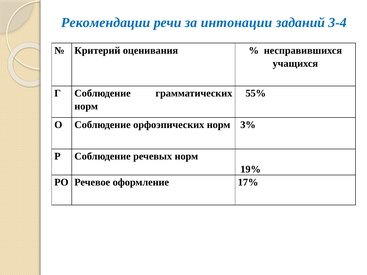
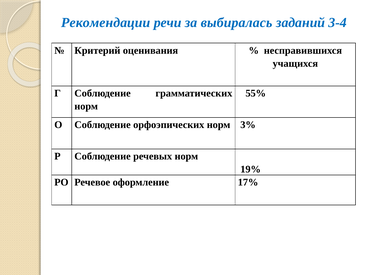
интонации: интонации -> выбиралась
